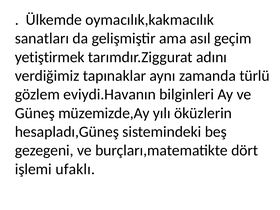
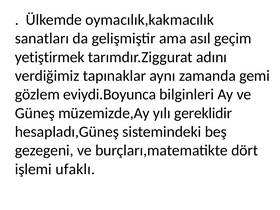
türlü: türlü -> gemi
eviydi.Havanın: eviydi.Havanın -> eviydi.Boyunca
öküzlerin: öküzlerin -> gereklidir
